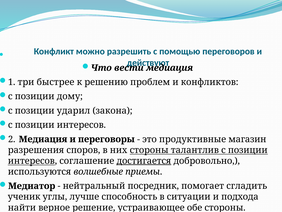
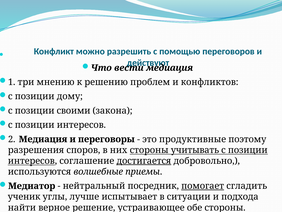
быстрее: быстрее -> мнению
ударил: ударил -> своими
магазин: магазин -> поэтому
талантлив: талантлив -> учитывать
помогает underline: none -> present
способность: способность -> испытывает
